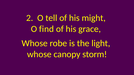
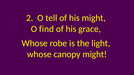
canopy storm: storm -> might
